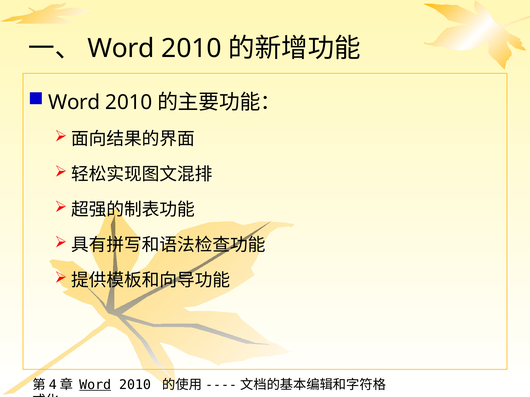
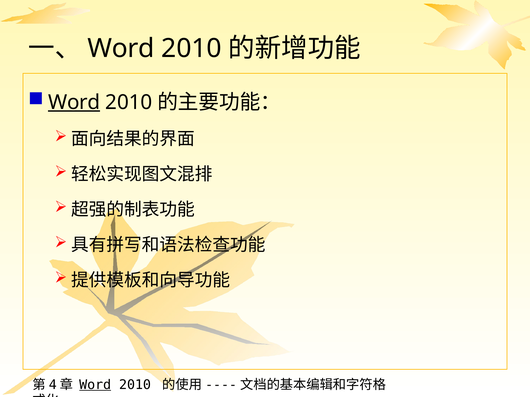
Word at (74, 102) underline: none -> present
